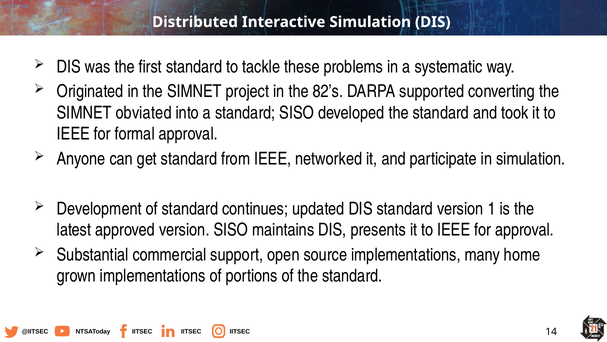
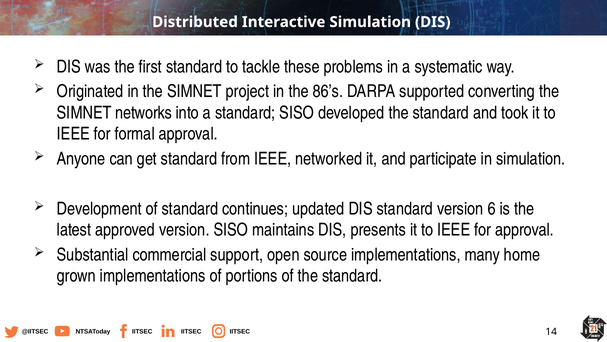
82’s: 82’s -> 86’s
obviated: obviated -> networks
1: 1 -> 6
